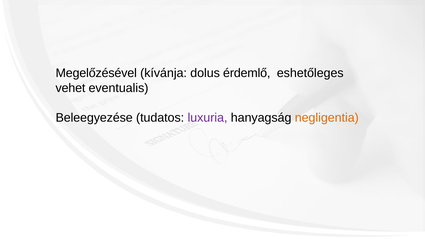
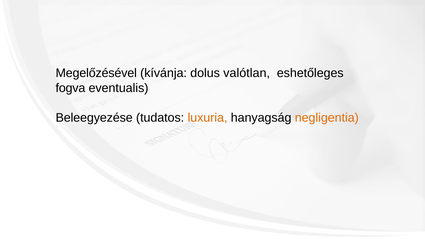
érdemlő: érdemlő -> valótlan
vehet: vehet -> fogva
luxuria colour: purple -> orange
